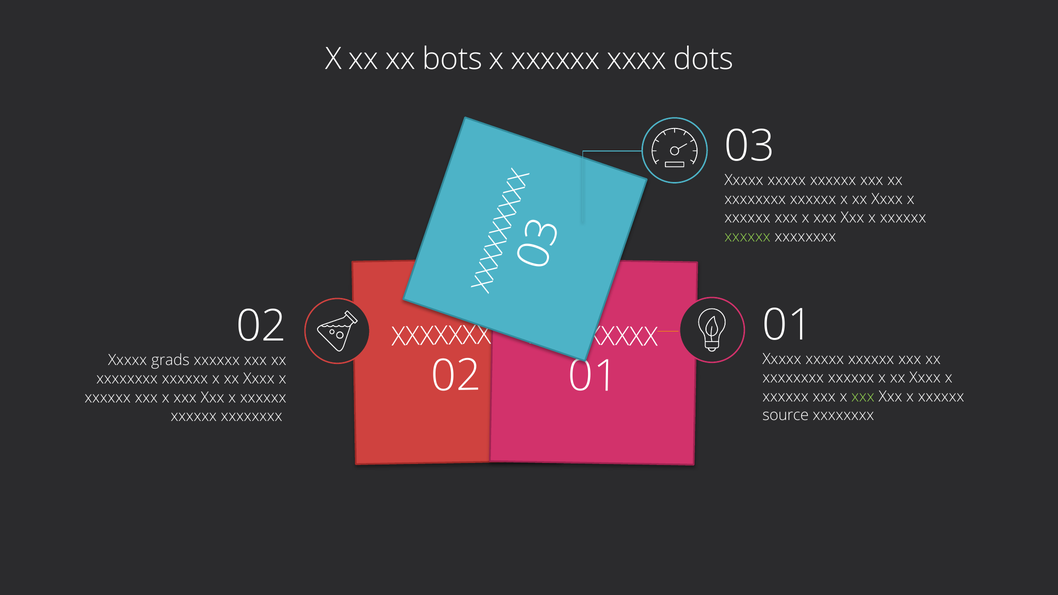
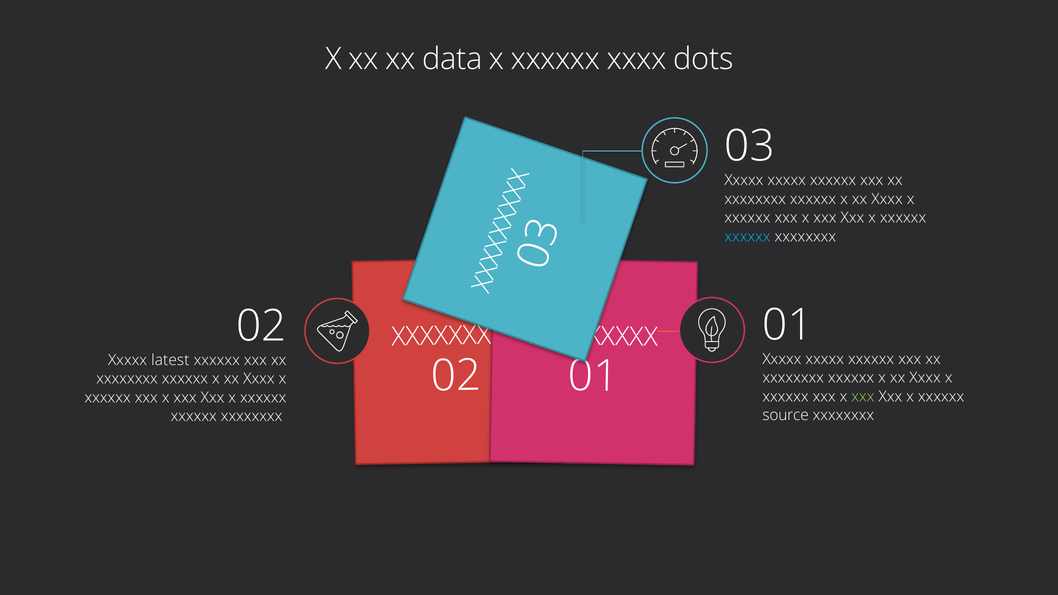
bots: bots -> data
xxxxxx at (747, 237) colour: light green -> light blue
grads: grads -> latest
